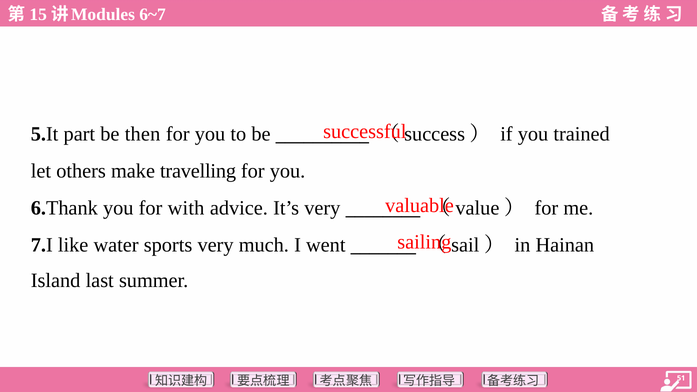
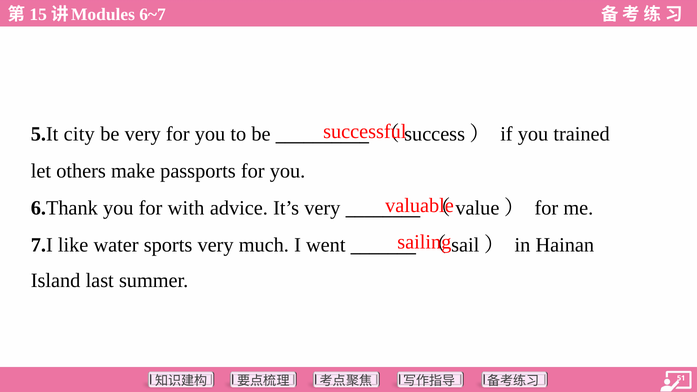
part: part -> city
be then: then -> very
travelling: travelling -> passports
